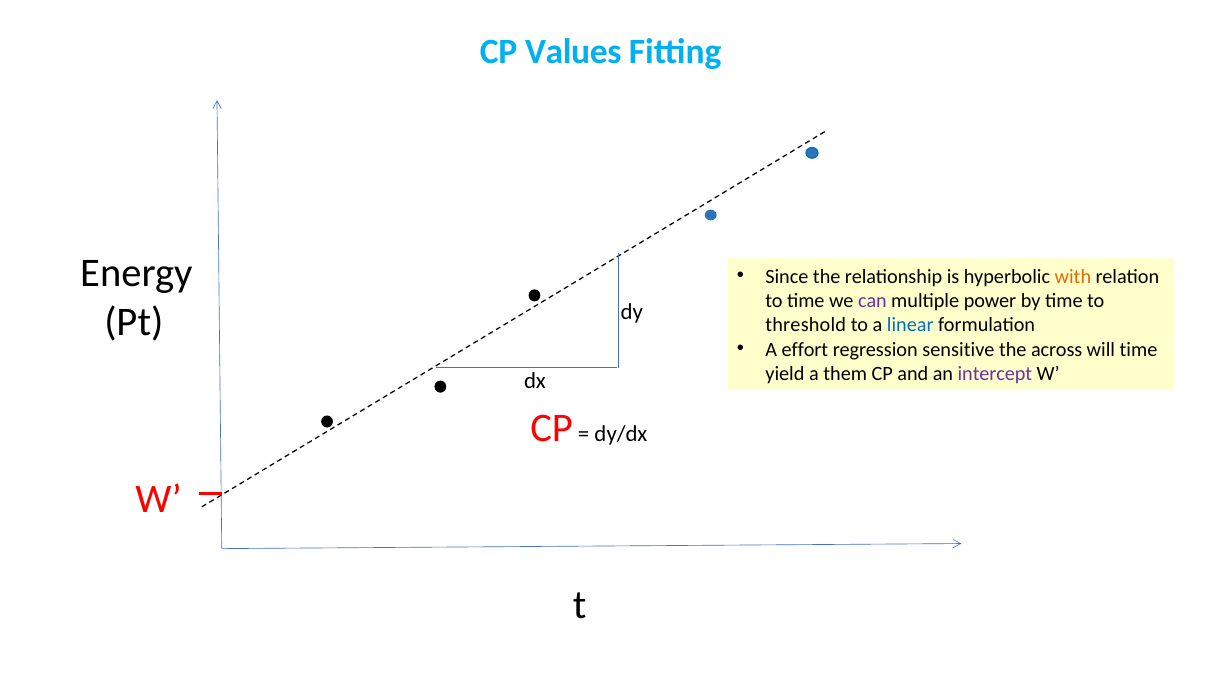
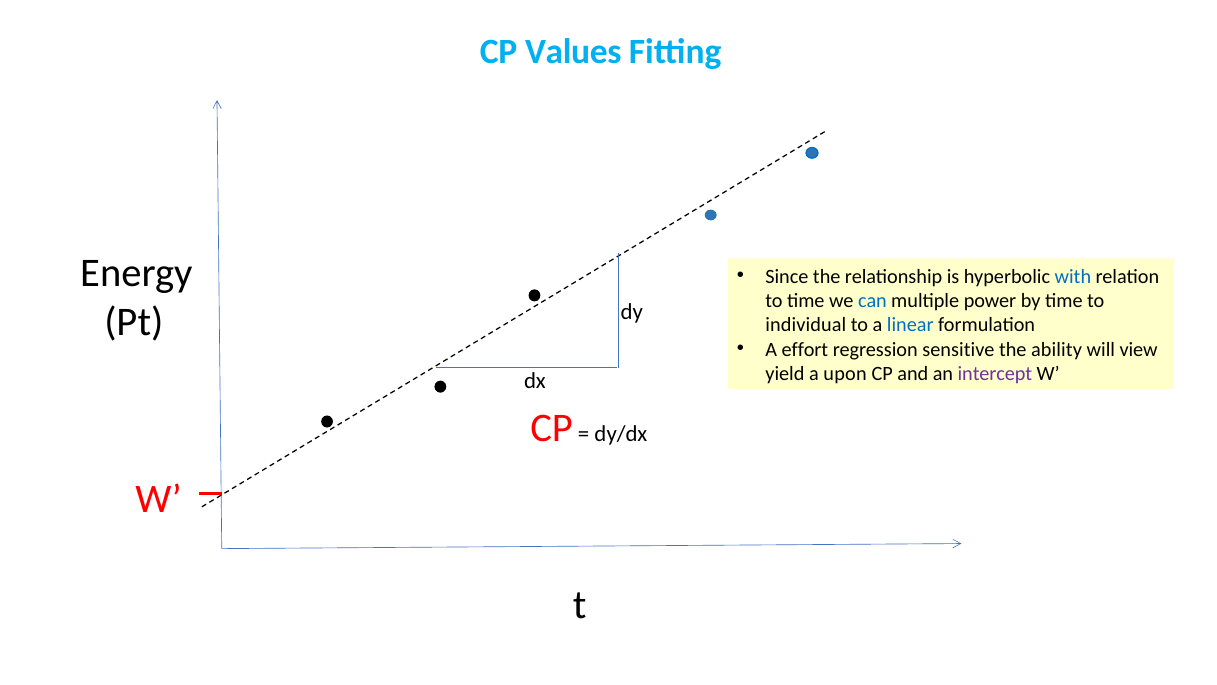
with colour: orange -> blue
can colour: purple -> blue
threshold: threshold -> individual
across: across -> ability
will time: time -> view
them: them -> upon
